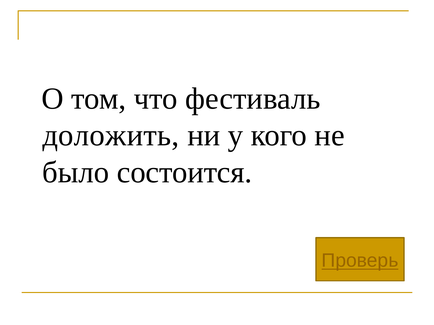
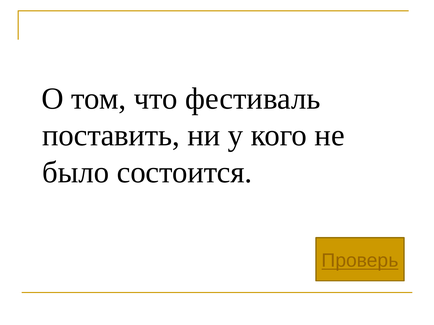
доложить: доложить -> поставить
